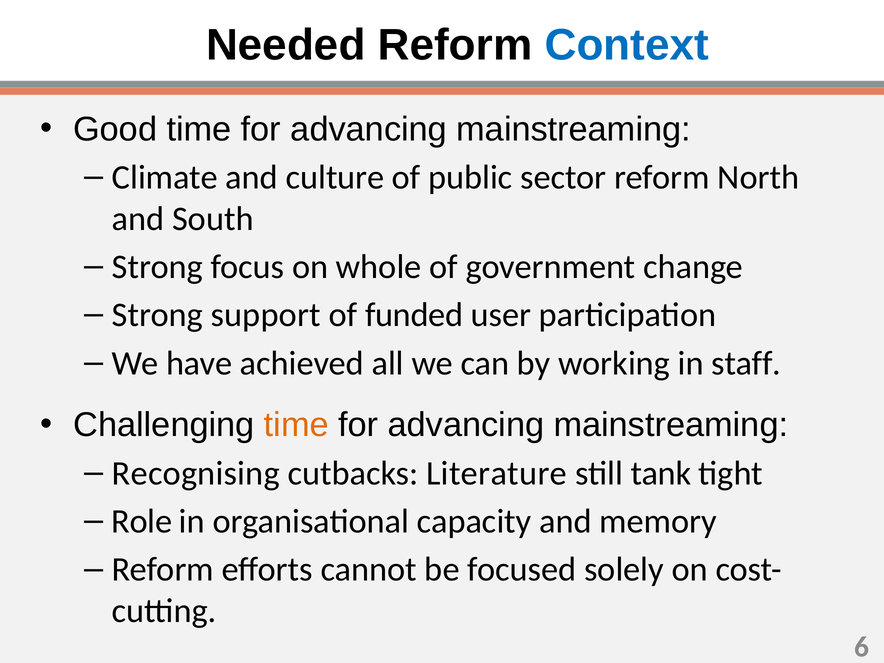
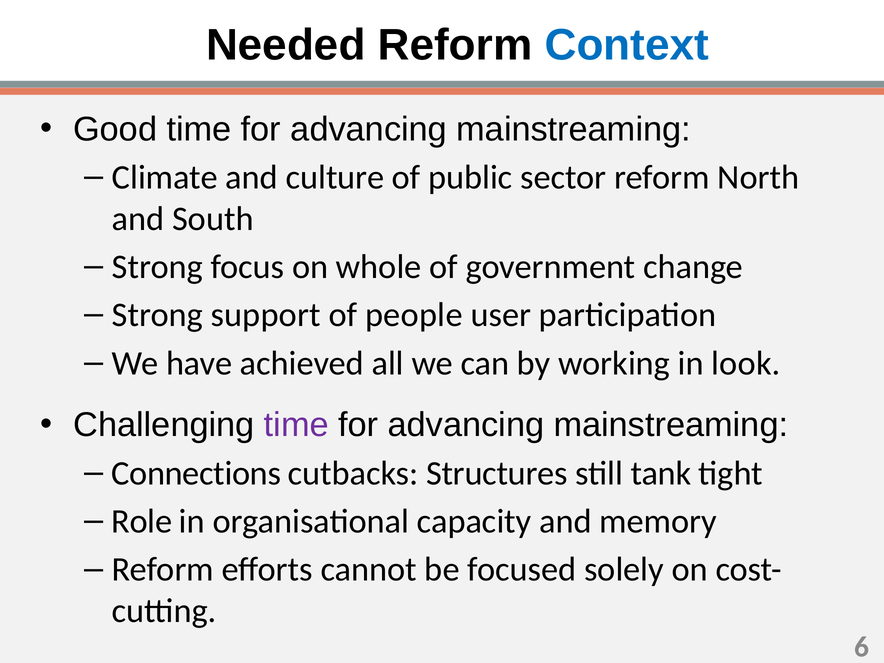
funded: funded -> people
staff: staff -> look
time at (296, 425) colour: orange -> purple
Recognising: Recognising -> Connections
Literature: Literature -> Structures
